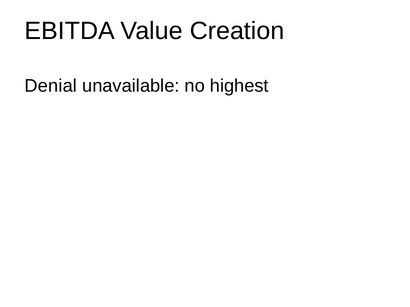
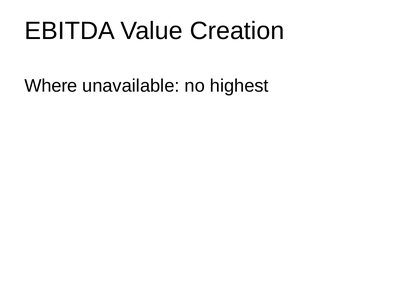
Denial: Denial -> Where
